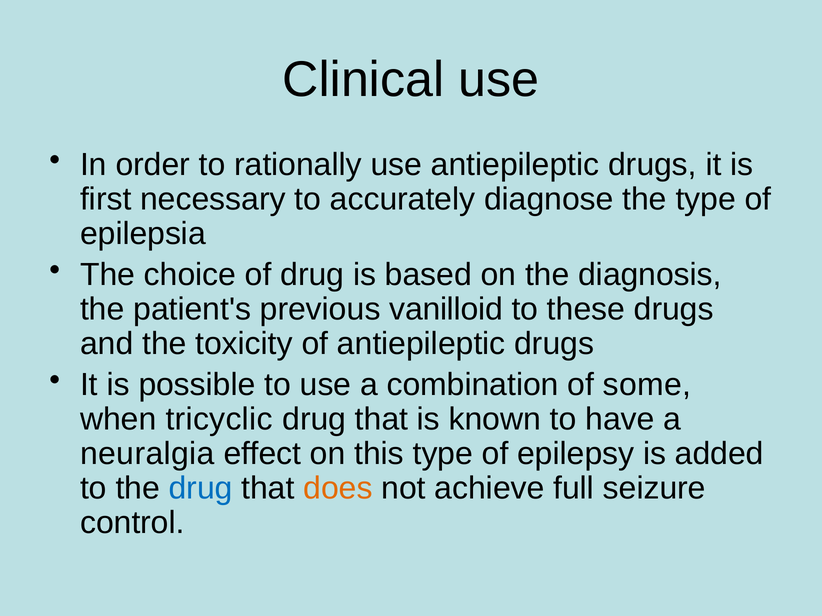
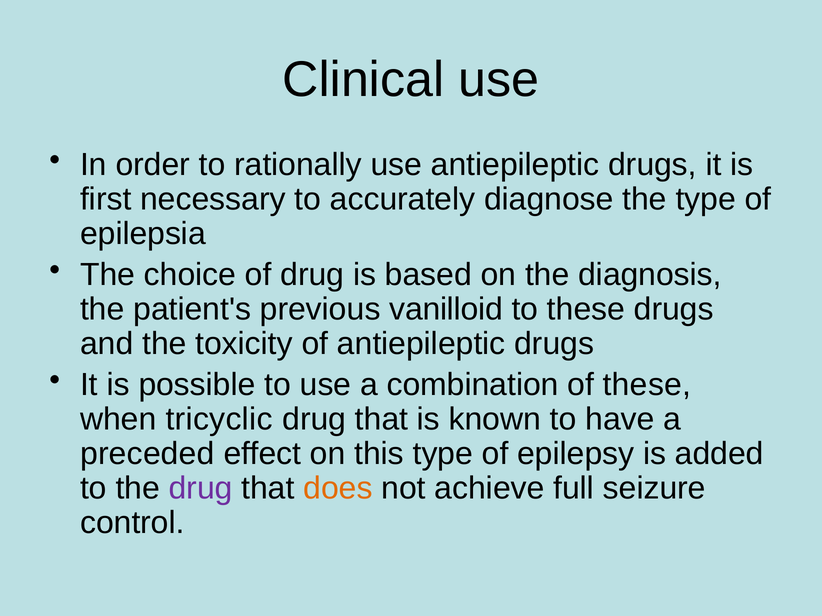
of some: some -> these
neuralgia: neuralgia -> preceded
drug at (201, 489) colour: blue -> purple
